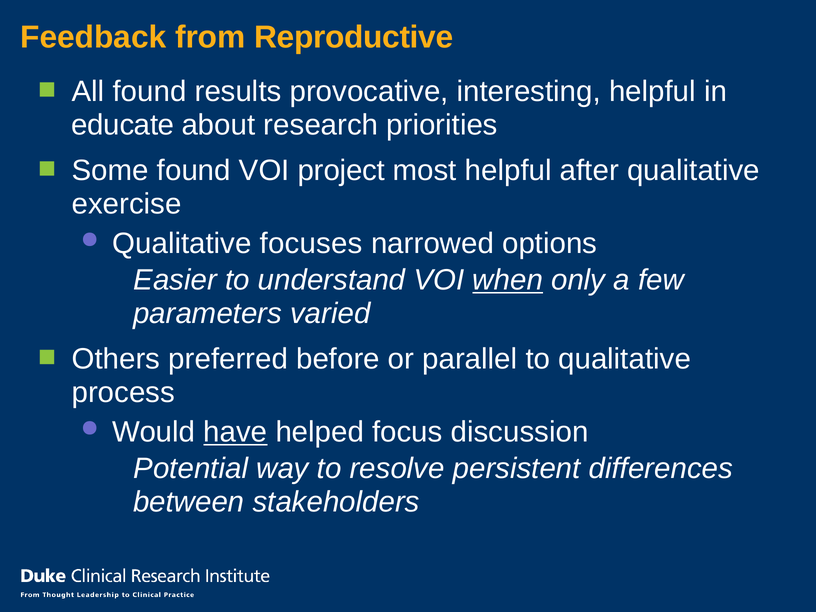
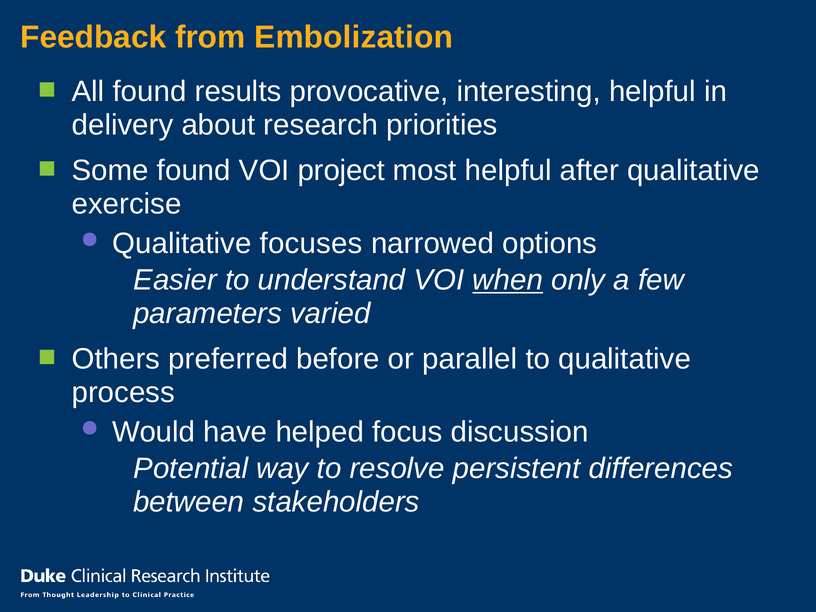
Reproductive: Reproductive -> Embolization
educate: educate -> delivery
have underline: present -> none
